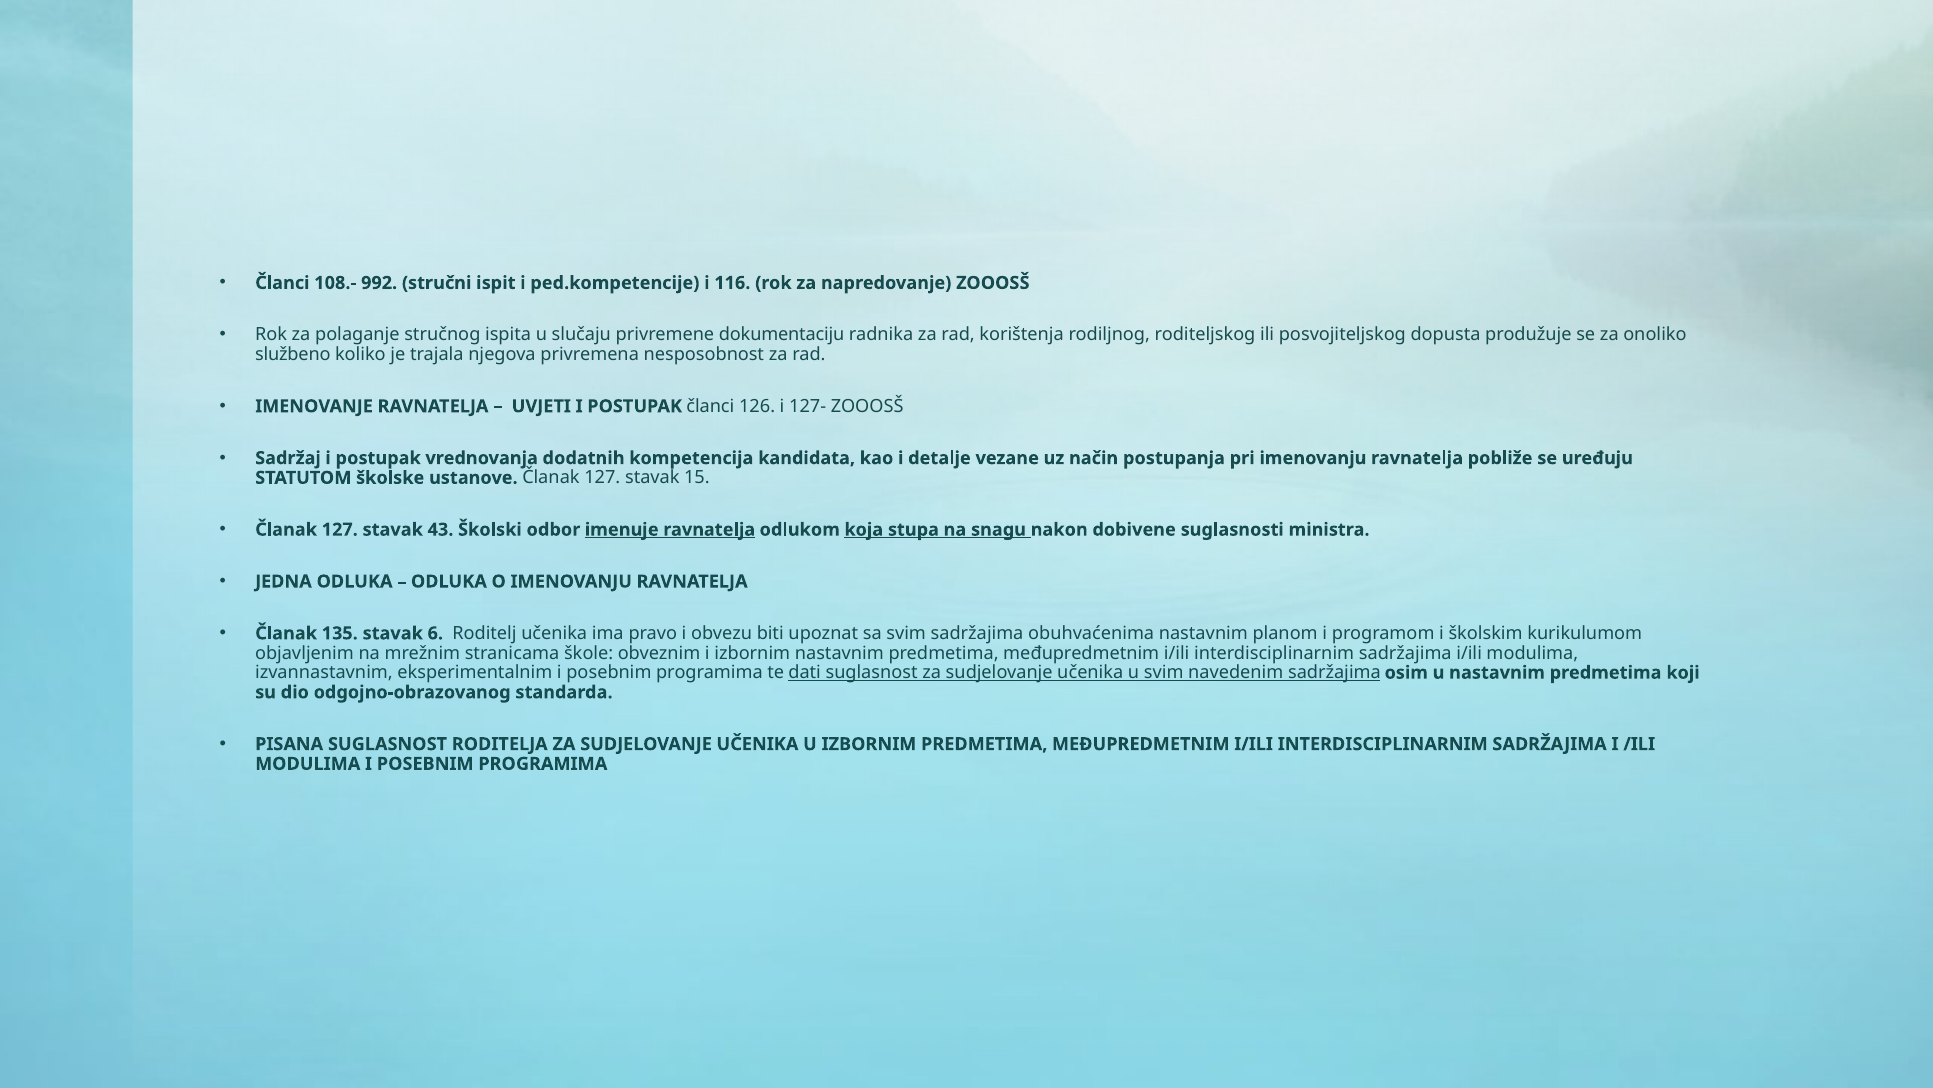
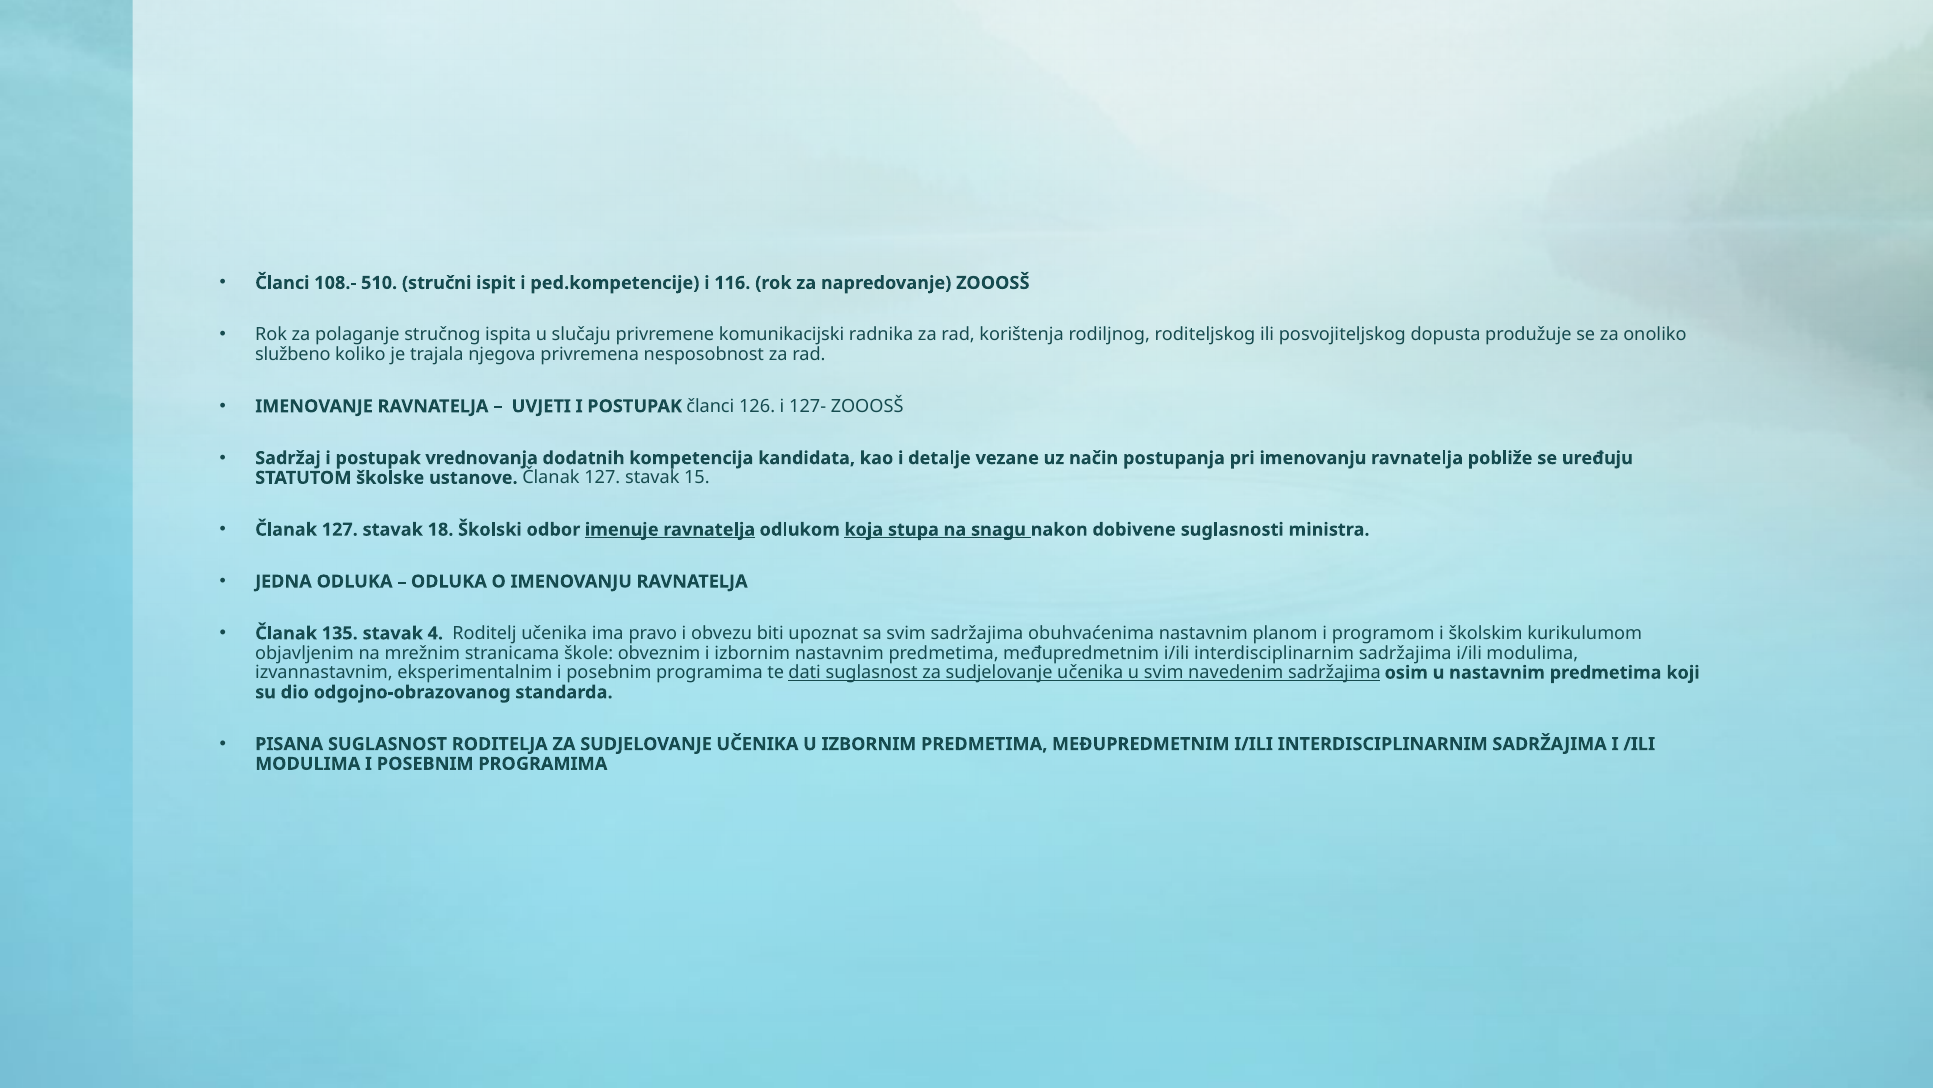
992: 992 -> 510
dokumentaciju: dokumentaciju -> komunikacijski
43: 43 -> 18
6: 6 -> 4
